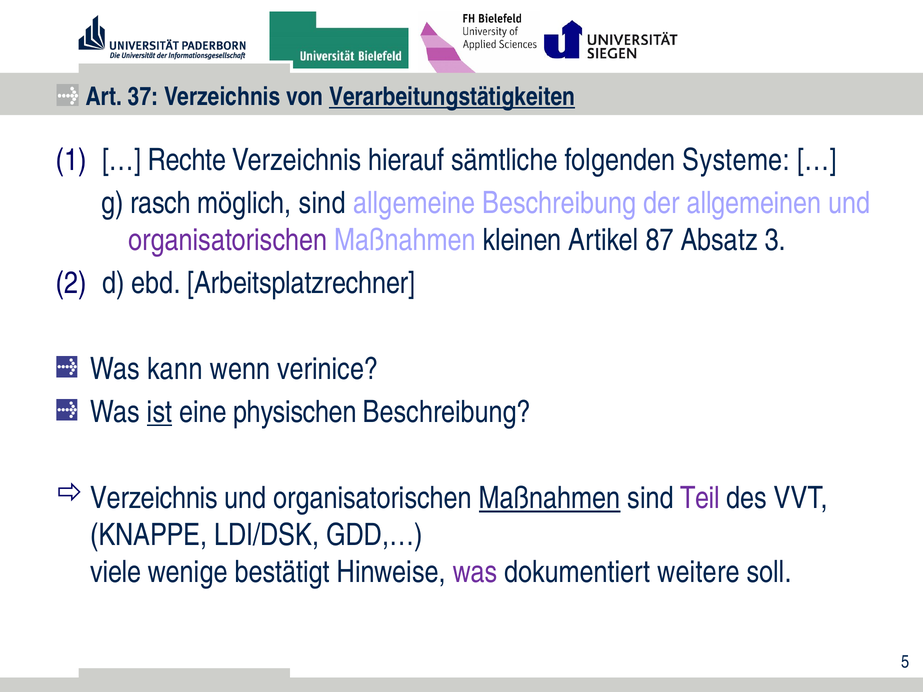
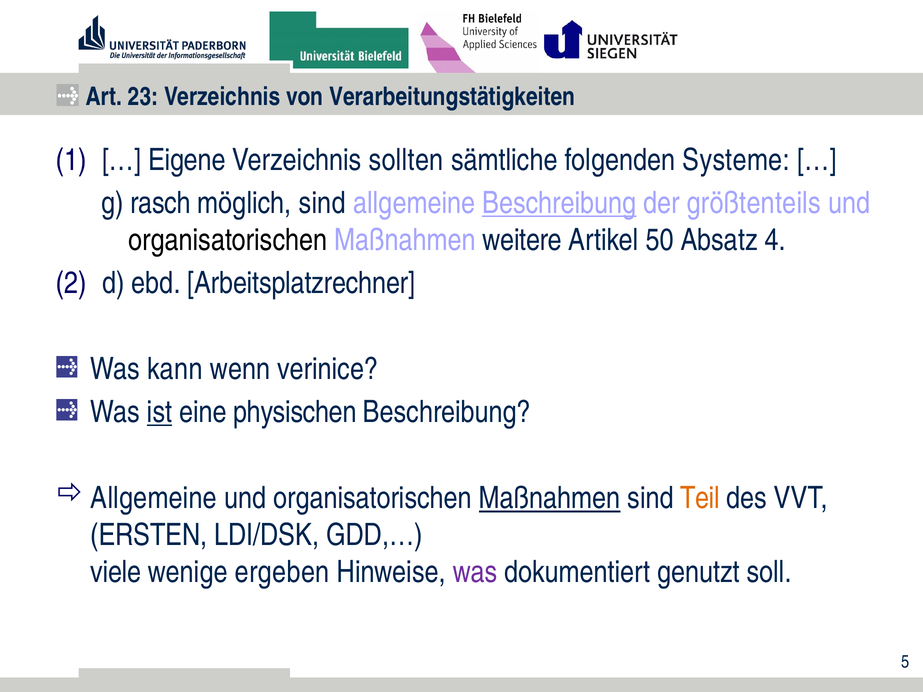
37: 37 -> 23
Verarbeitungstätigkeiten underline: present -> none
Rechte: Rechte -> Eigene
hierauf: hierauf -> sollten
Beschreibung at (559, 203) underline: none -> present
allgemeinen: allgemeinen -> größtenteils
organisatorischen at (228, 240) colour: purple -> black
kleinen: kleinen -> weitere
87: 87 -> 50
3: 3 -> 4
Verzeichnis at (154, 498): Verzeichnis -> Allgemeine
Teil colour: purple -> orange
KNAPPE: KNAPPE -> ERSTEN
bestätigt: bestätigt -> ergeben
weitere: weitere -> genutzt
